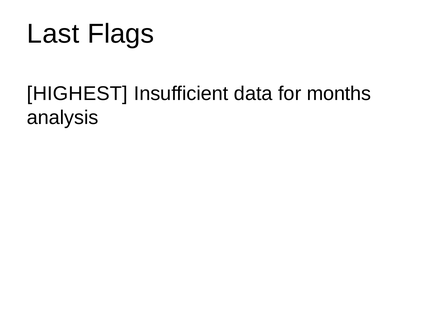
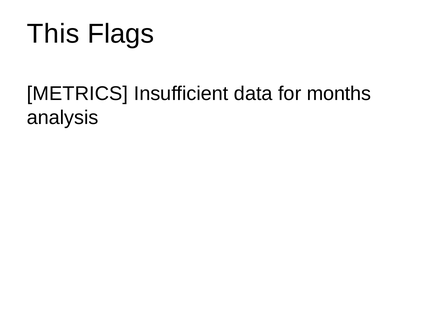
Last: Last -> This
HIGHEST: HIGHEST -> METRICS
